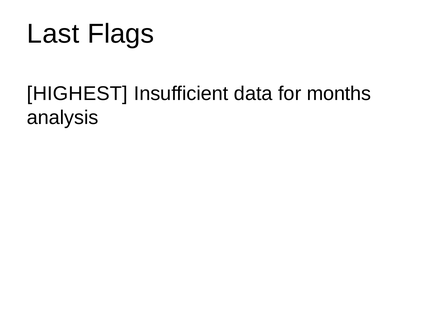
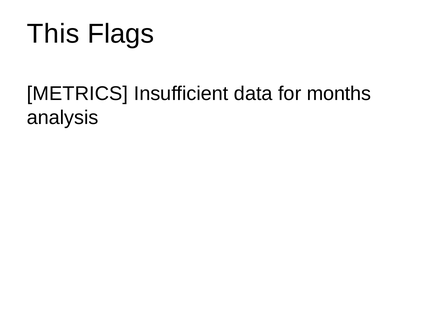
Last: Last -> This
HIGHEST: HIGHEST -> METRICS
